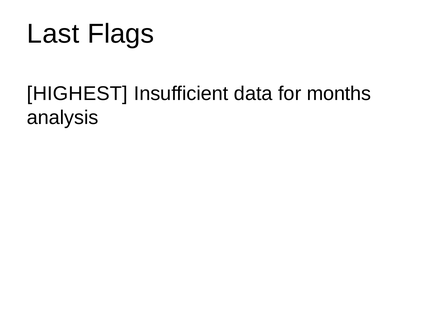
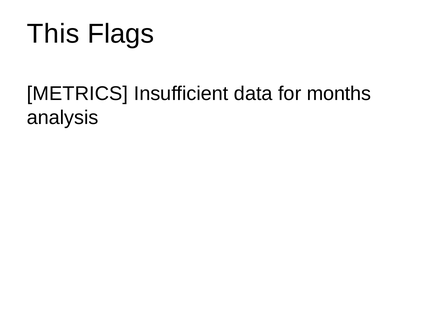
Last: Last -> This
HIGHEST: HIGHEST -> METRICS
